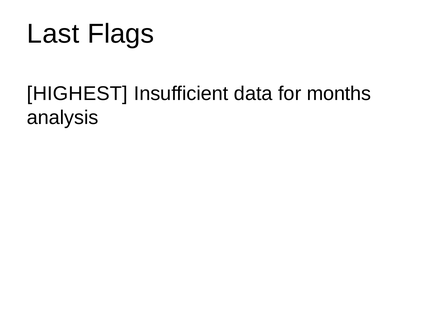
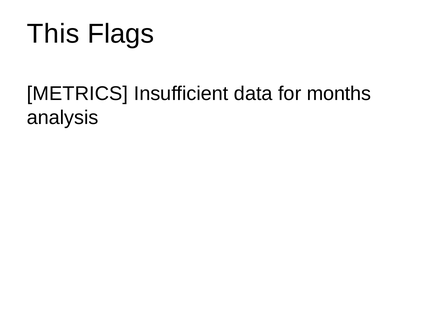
Last: Last -> This
HIGHEST: HIGHEST -> METRICS
